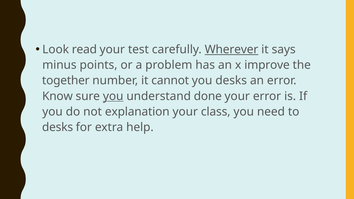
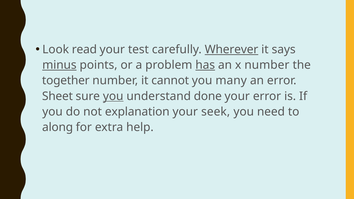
minus underline: none -> present
has underline: none -> present
x improve: improve -> number
you desks: desks -> many
Know: Know -> Sheet
class: class -> seek
desks at (58, 127): desks -> along
